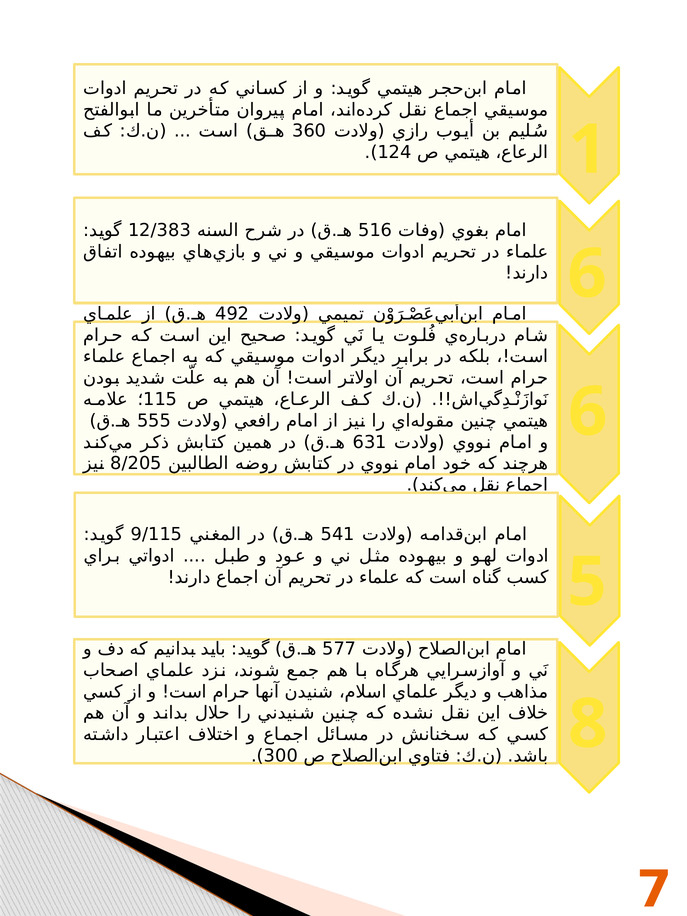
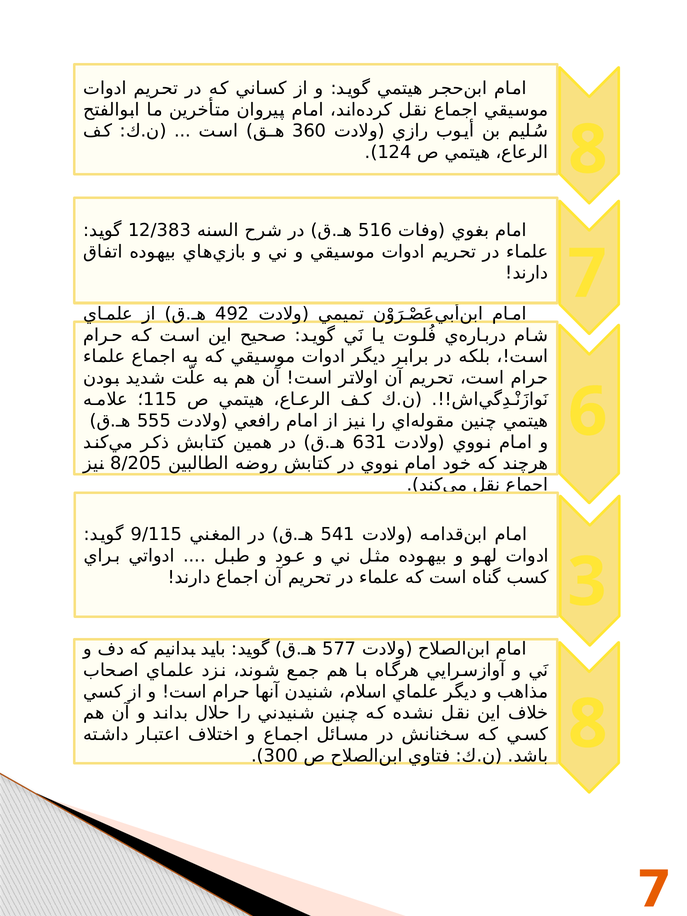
1 at (588, 150): 1 -> 8
6 at (587, 274): 6 -> 7
5: 5 -> 3
